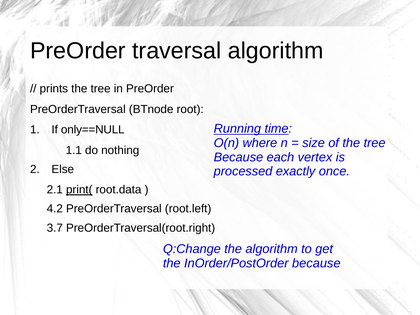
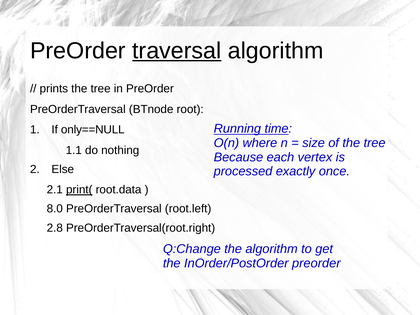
traversal underline: none -> present
4.2: 4.2 -> 8.0
3.7: 3.7 -> 2.8
InOrder/PostOrder because: because -> preorder
